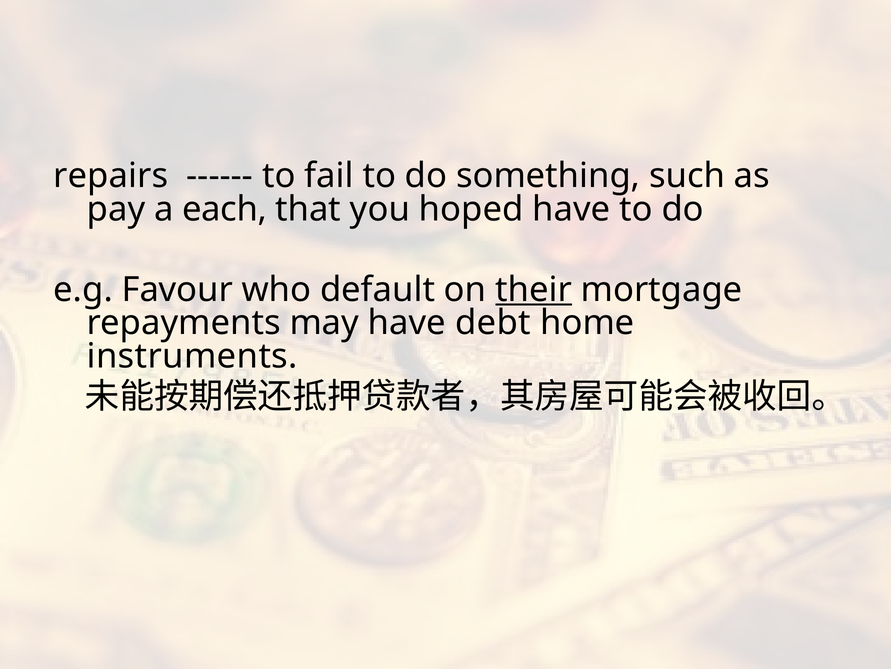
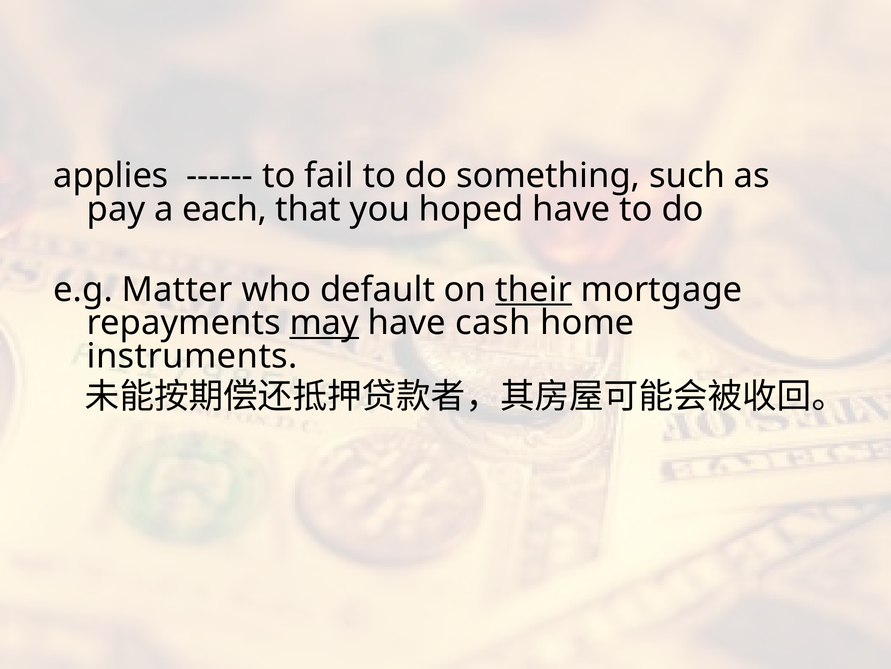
repairs: repairs -> applies
Favour: Favour -> Matter
may underline: none -> present
debt: debt -> cash
